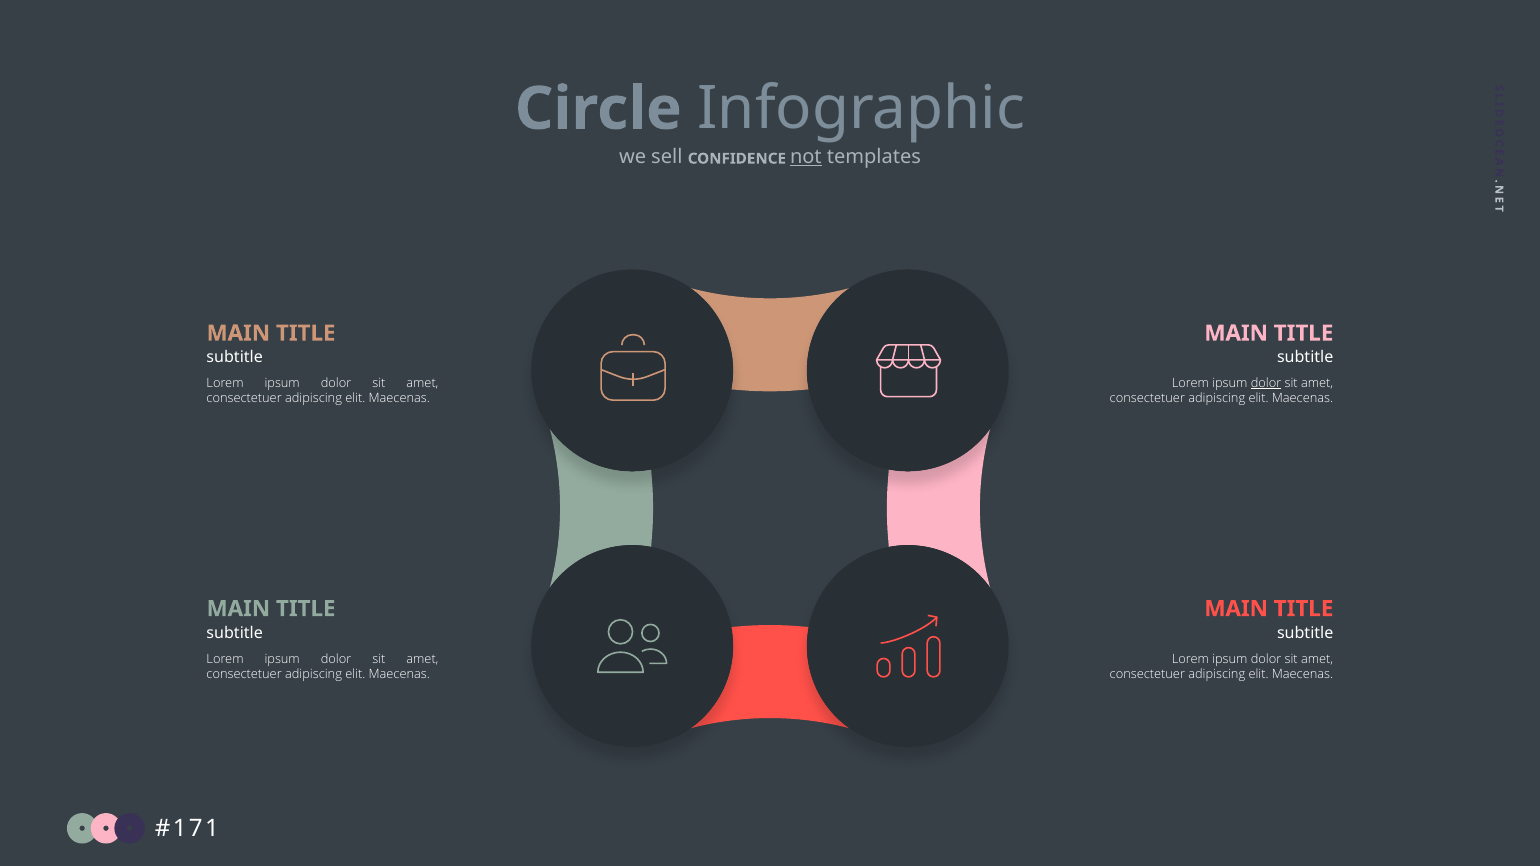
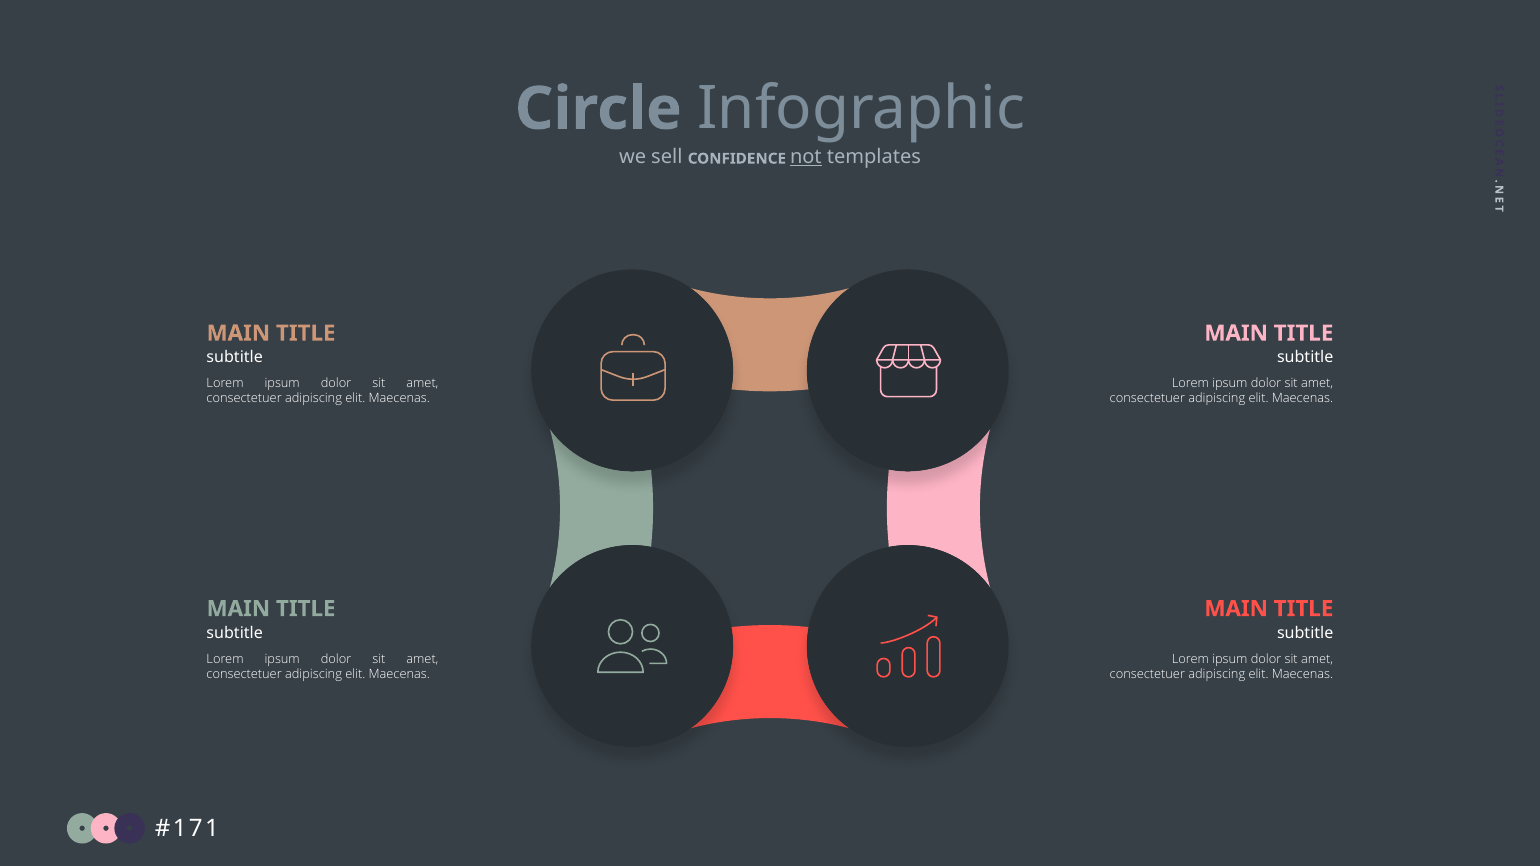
dolor at (1266, 383) underline: present -> none
